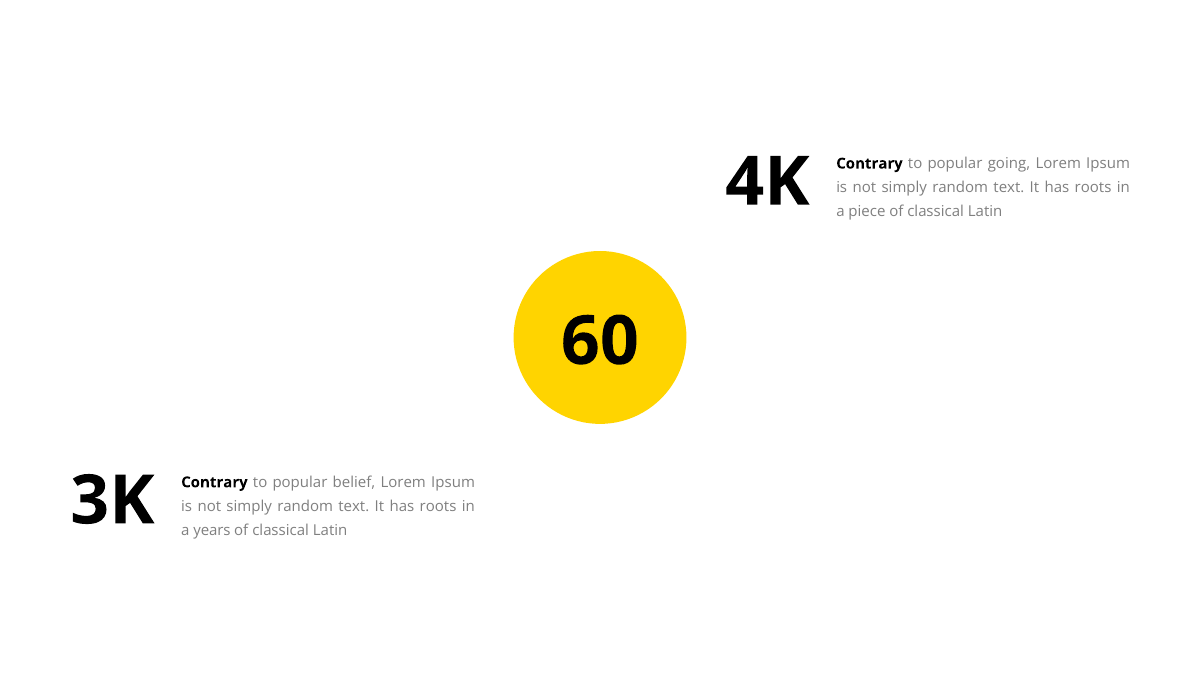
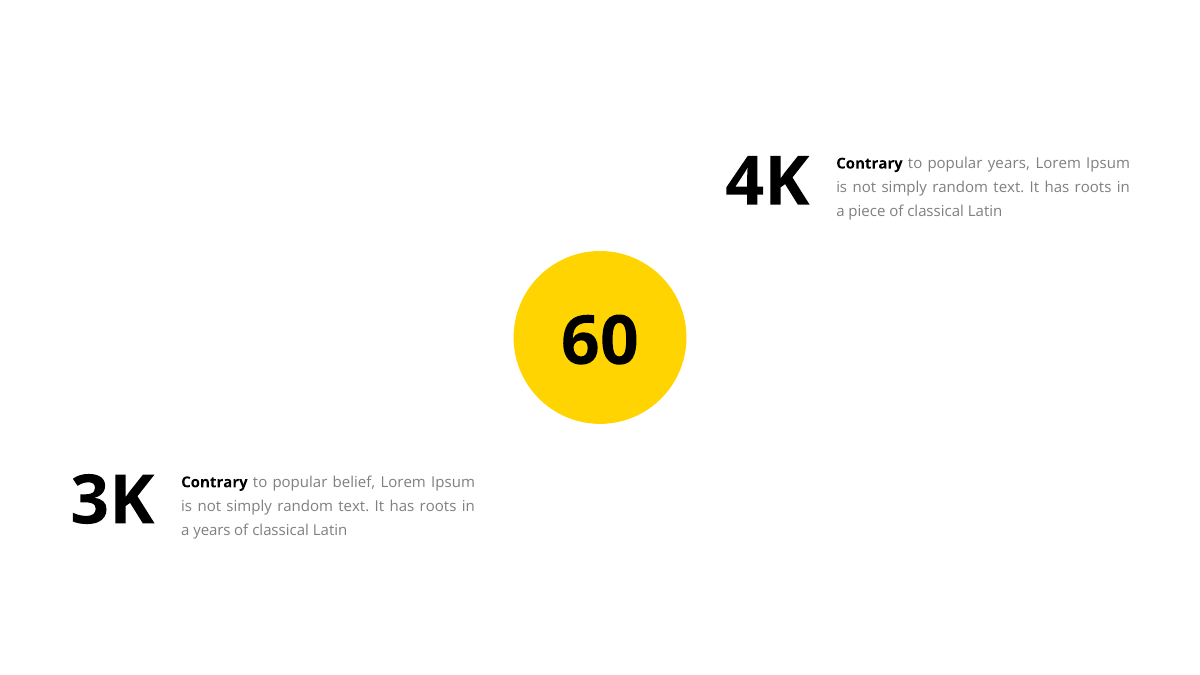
popular going: going -> years
